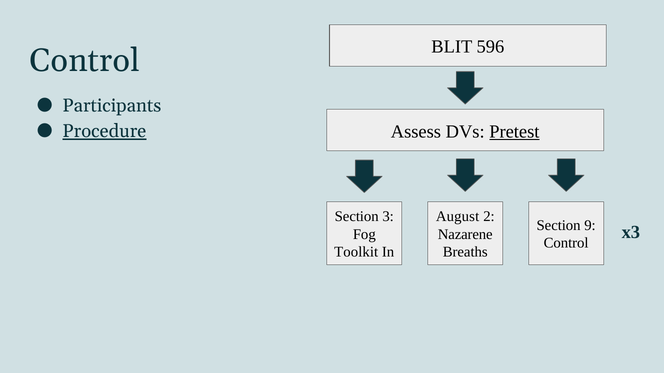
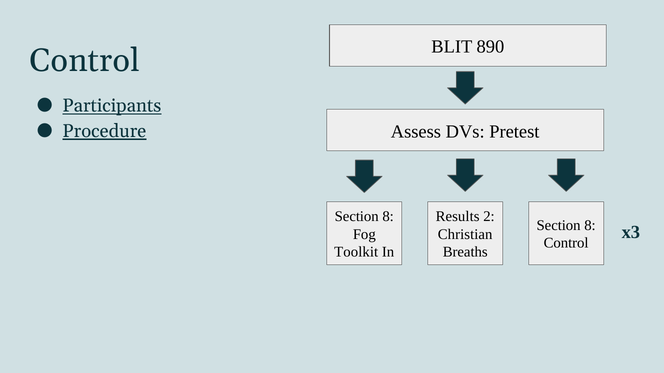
596: 596 -> 890
Participants underline: none -> present
Pretest underline: present -> none
3 at (388, 217): 3 -> 8
August: August -> Results
9 at (590, 226): 9 -> 8
Nazarene: Nazarene -> Christian
